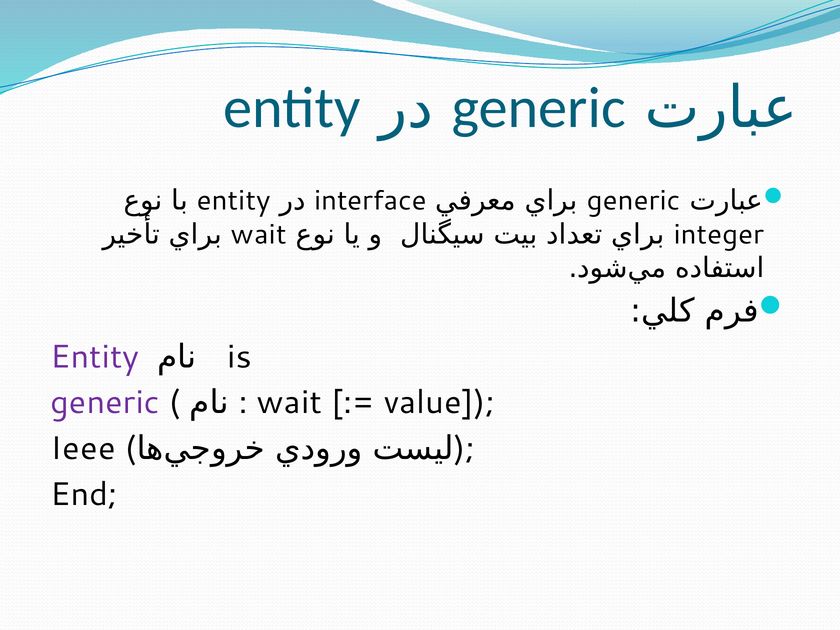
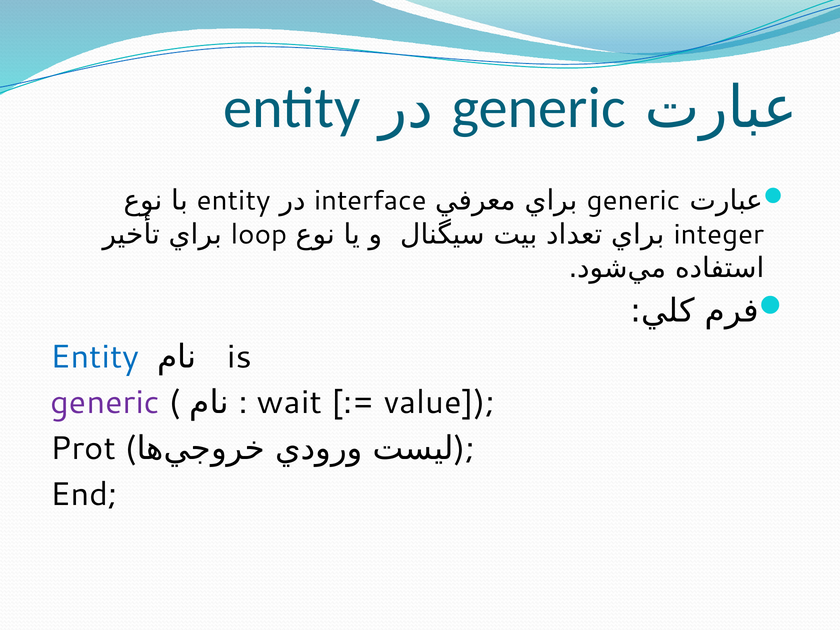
wait at (259, 234): wait -> loop
Entity at (95, 357) colour: purple -> blue
Ieee: Ieee -> Prot
